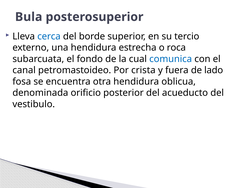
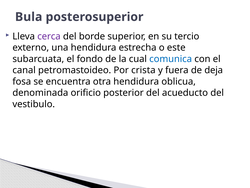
cerca colour: blue -> purple
roca: roca -> este
lado: lado -> deja
